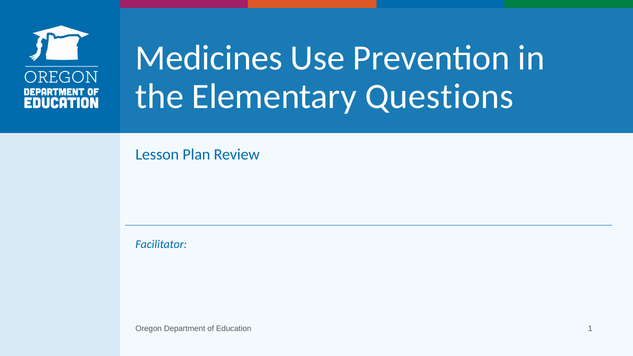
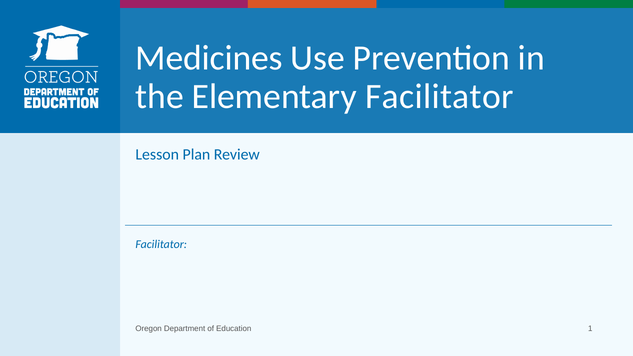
Elementary Questions: Questions -> Facilitator
